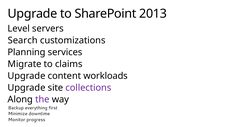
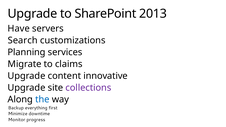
Level: Level -> Have
workloads: workloads -> innovative
the colour: purple -> blue
